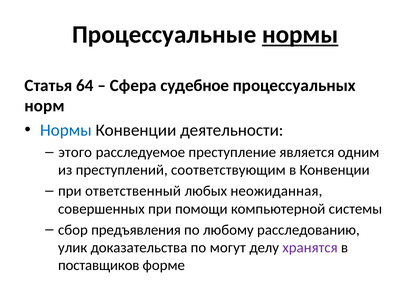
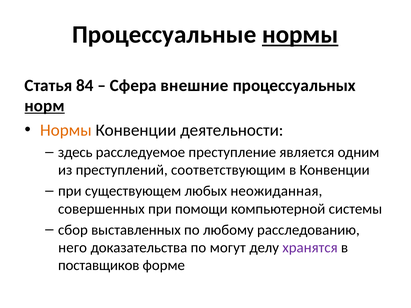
64: 64 -> 84
судебное: судебное -> внешние
норм underline: none -> present
Нормы at (66, 130) colour: blue -> orange
этого: этого -> здесь
ответственный: ответственный -> существующем
предъявления: предъявления -> выставленных
улик: улик -> него
